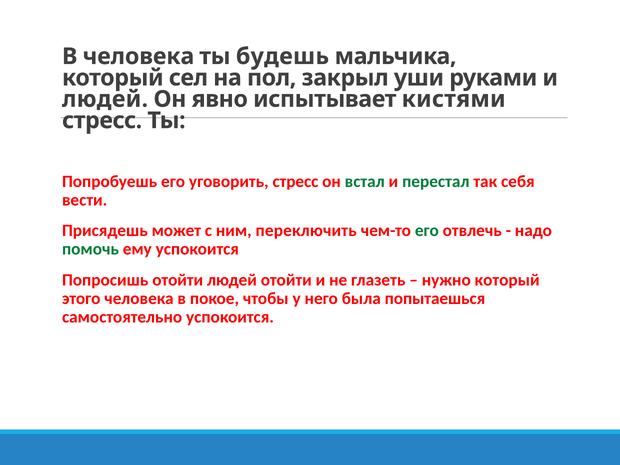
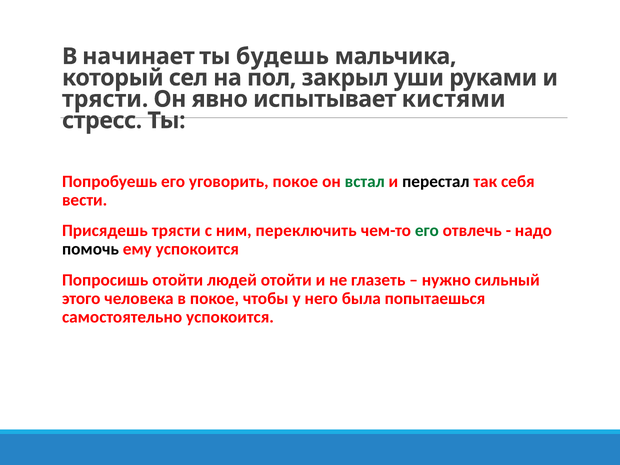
В человека: человека -> начинает
людей at (105, 99): людей -> трясти
уговорить стресс: стресс -> покое
перестал colour: green -> black
Присядешь может: может -> трясти
помочь colour: green -> black
нужно который: который -> сильный
